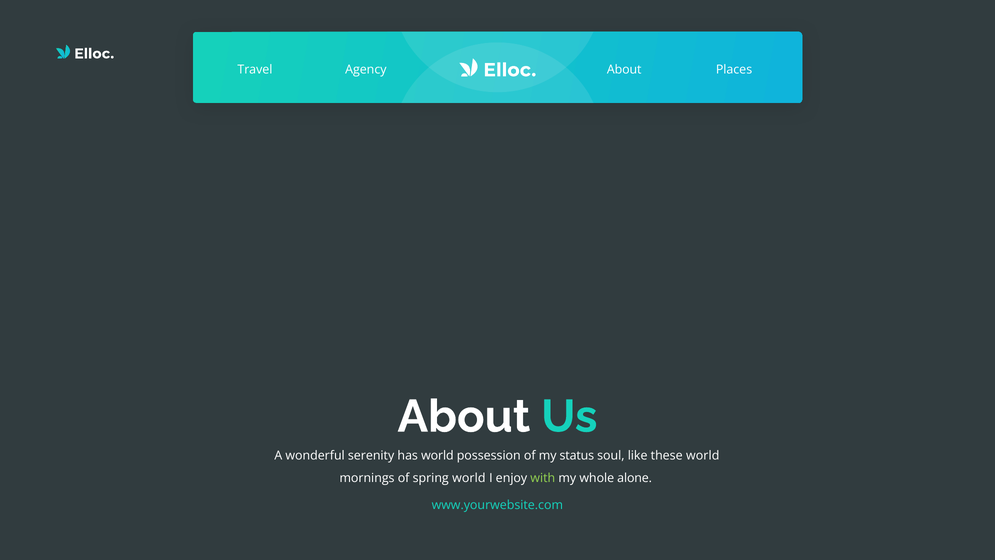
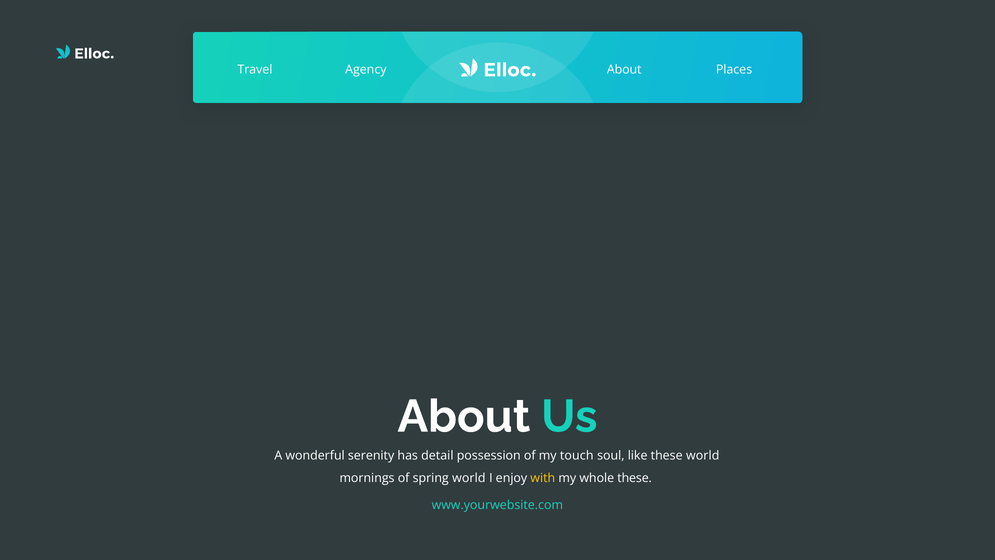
has world: world -> detail
status: status -> touch
with colour: light green -> yellow
whole alone: alone -> these
